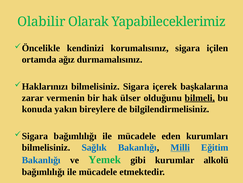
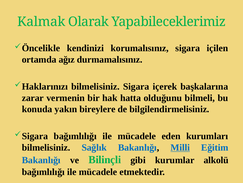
Olabilir: Olabilir -> Kalmak
ülser: ülser -> hatta
bilmeli underline: present -> none
Yemek: Yemek -> Bilinçli
